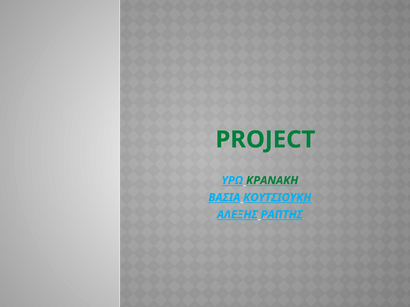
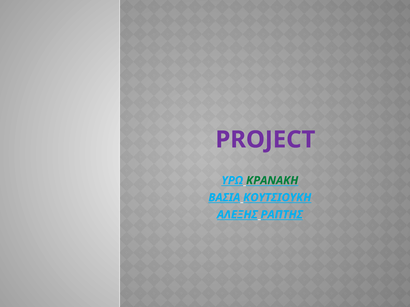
PROJECT colour: green -> purple
